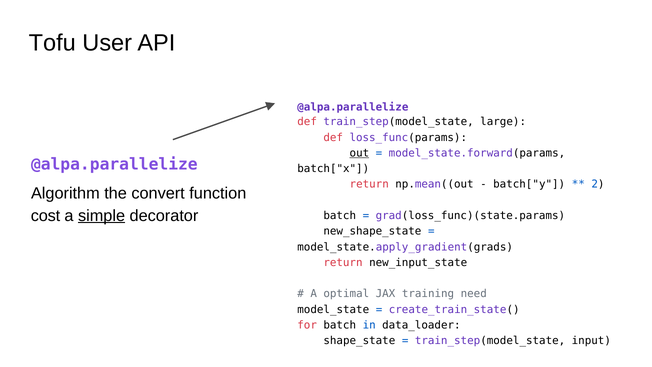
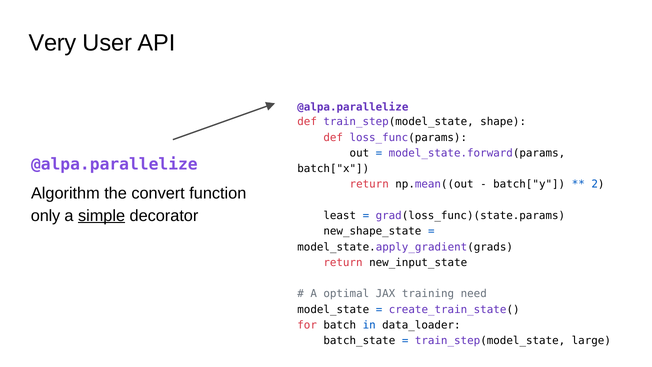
Tofu: Tofu -> Very
large: large -> shape
out underline: present -> none
cost: cost -> only
batch at (340, 216): batch -> least
shape_state: shape_state -> batch_state
input: input -> large
